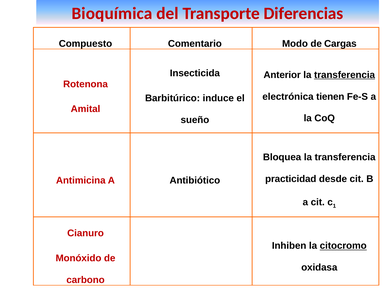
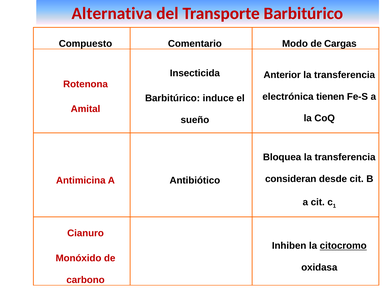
Bioquímica: Bioquímica -> Alternativa
Transporte Diferencias: Diferencias -> Barbitúrico
transferencia at (345, 75) underline: present -> none
practicidad: practicidad -> consideran
